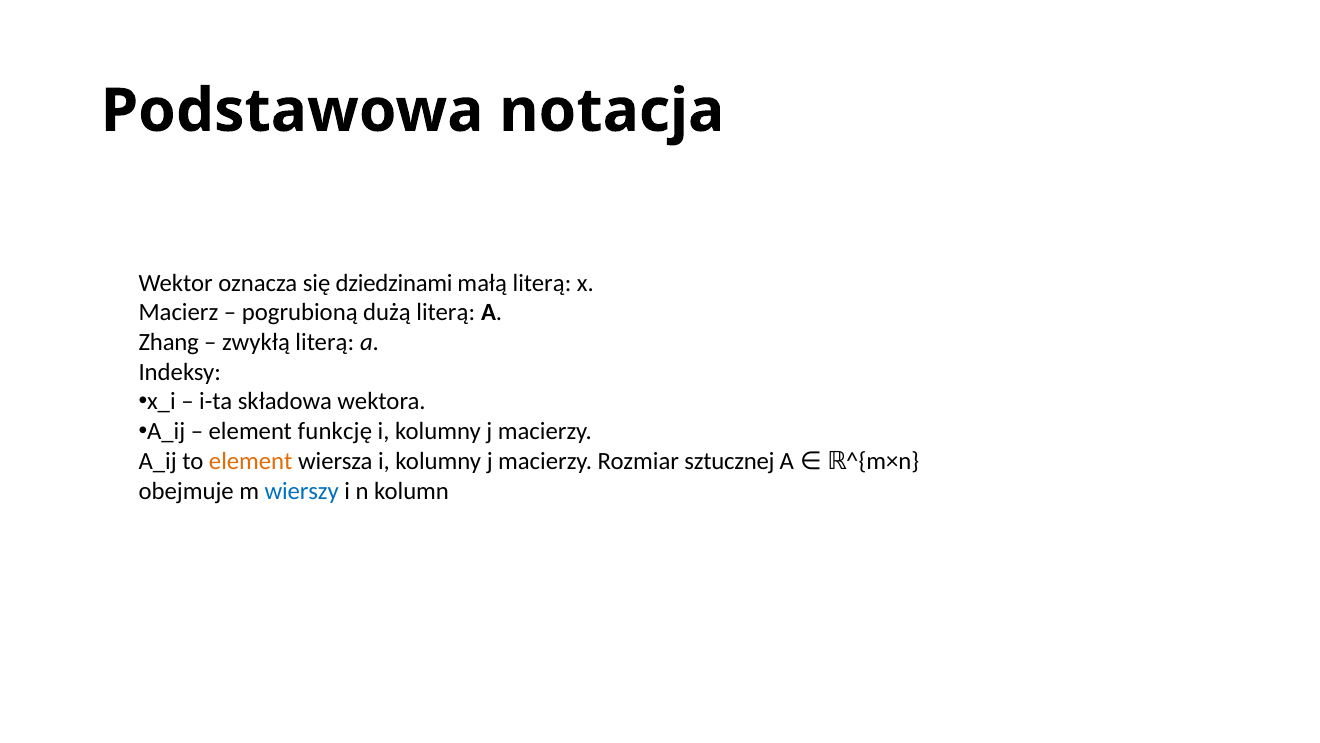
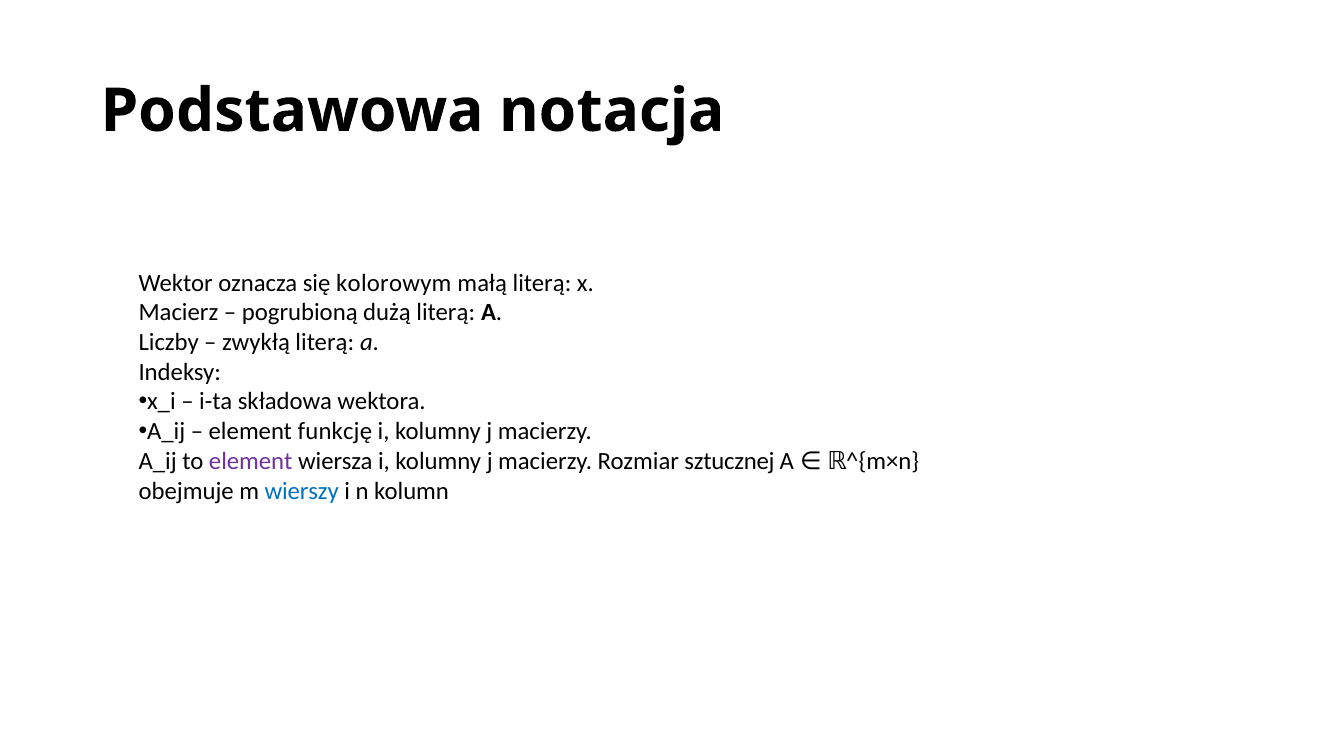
dziedzinami: dziedzinami -> kolorowym
Zhang: Zhang -> Liczby
element at (251, 461) colour: orange -> purple
